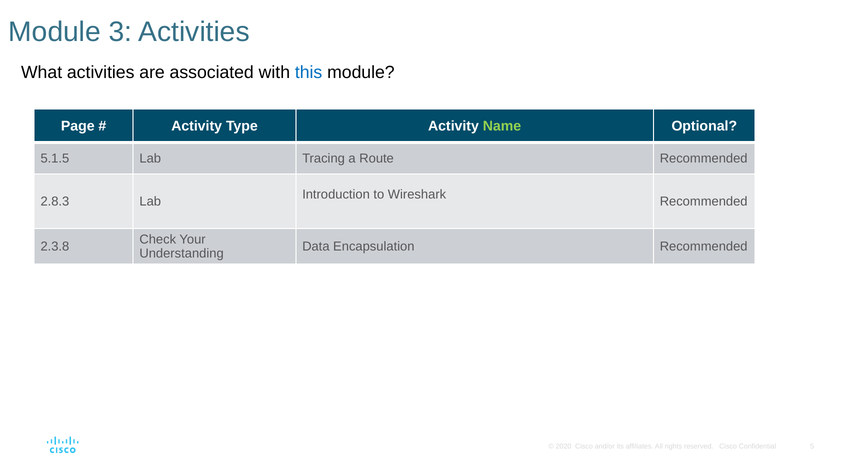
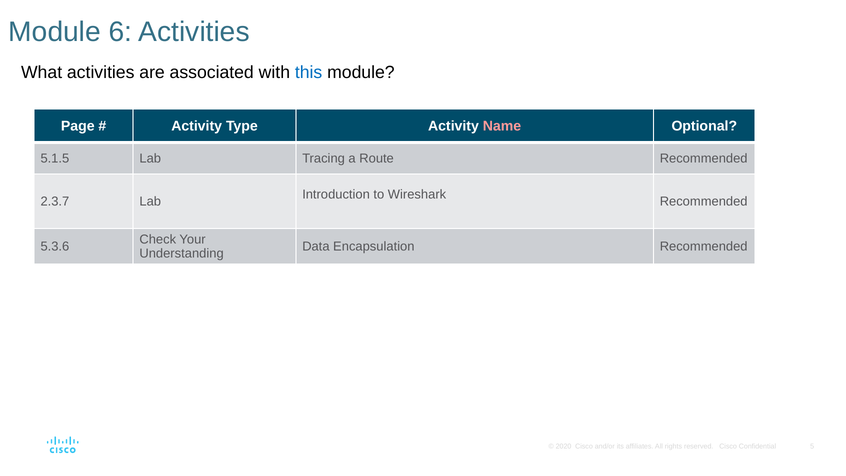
3: 3 -> 6
Name colour: light green -> pink
2.8.3: 2.8.3 -> 2.3.7
2.3.8: 2.3.8 -> 5.3.6
